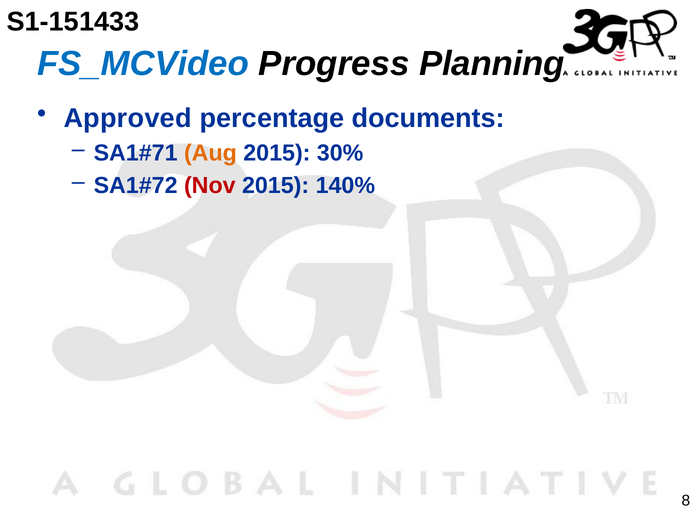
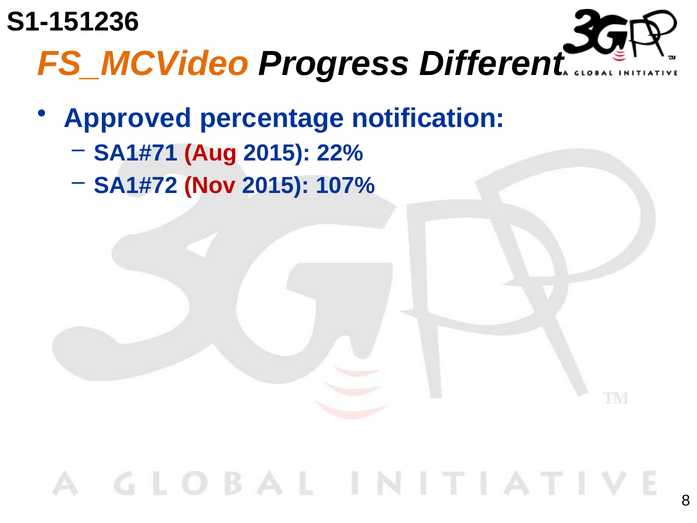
S1-151433: S1-151433 -> S1-151236
FS_MCVideo colour: blue -> orange
Planning: Planning -> Different
documents: documents -> notification
Aug colour: orange -> red
30%: 30% -> 22%
140%: 140% -> 107%
